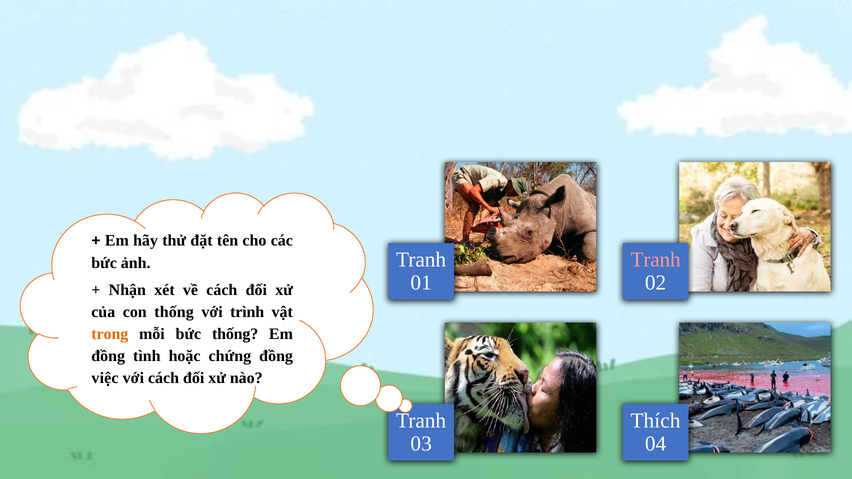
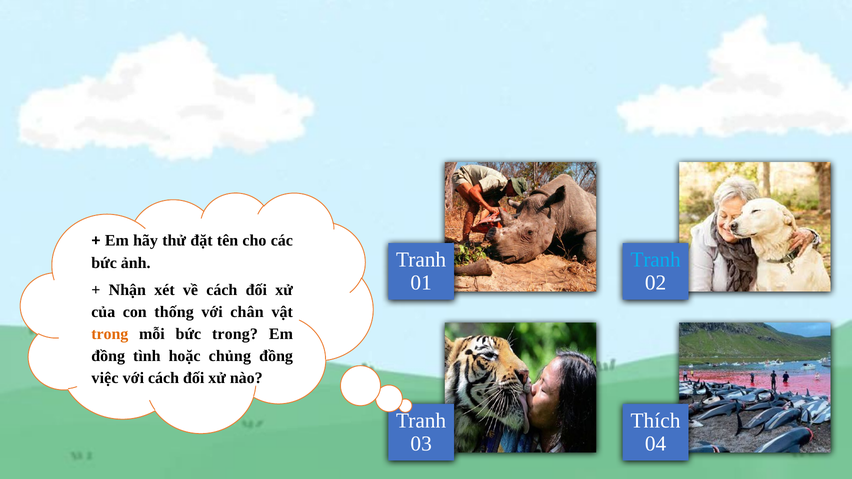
Tranh at (656, 260) colour: pink -> light blue
trình: trình -> chân
bức thống: thống -> trong
chứng: chứng -> chủng
